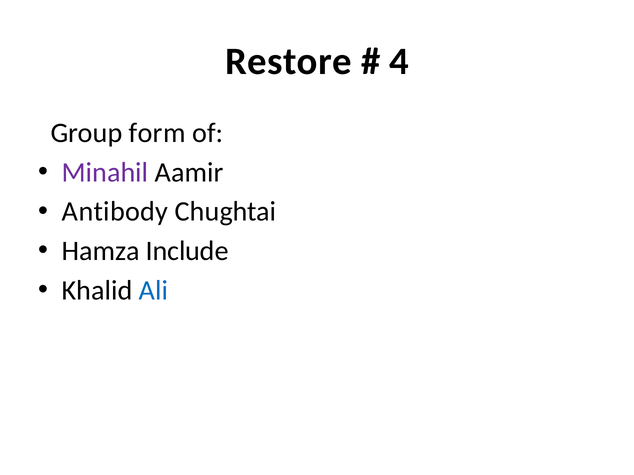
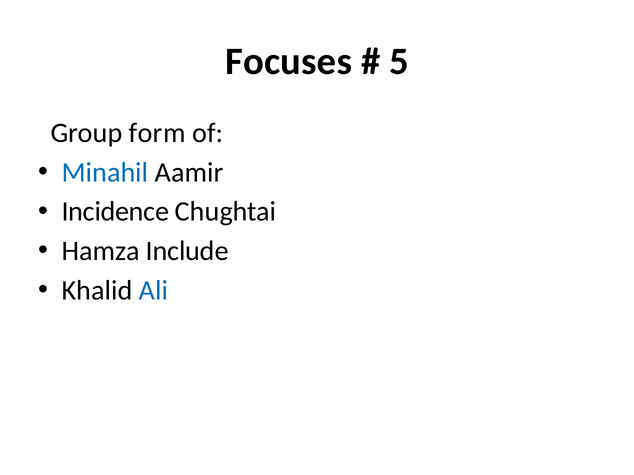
Restore: Restore -> Focuses
4: 4 -> 5
Minahil colour: purple -> blue
Antibody: Antibody -> Incidence
